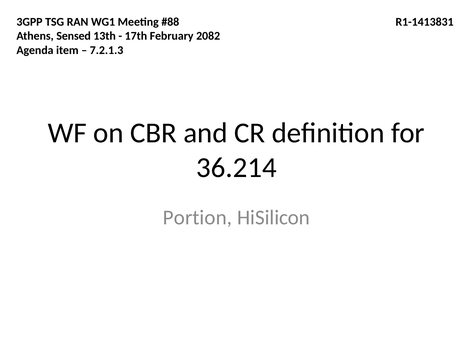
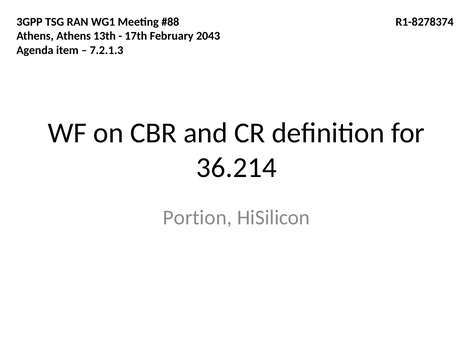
R1-1413831: R1-1413831 -> R1-8278374
Athens Sensed: Sensed -> Athens
2082: 2082 -> 2043
